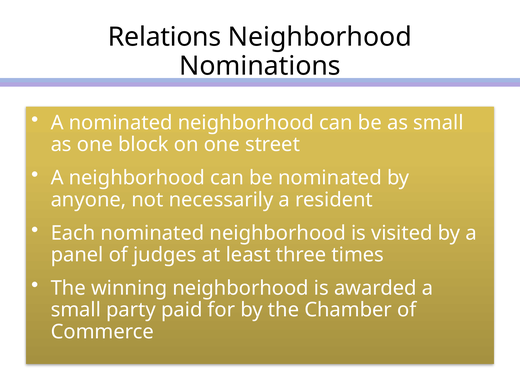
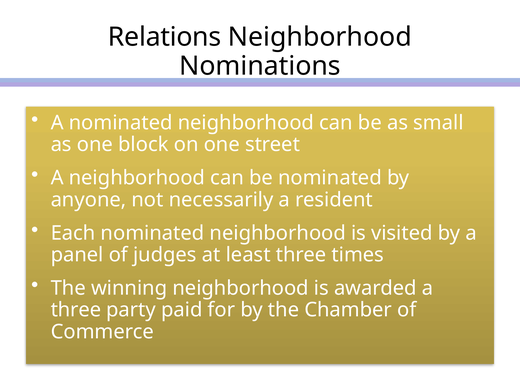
small at (76, 310): small -> three
